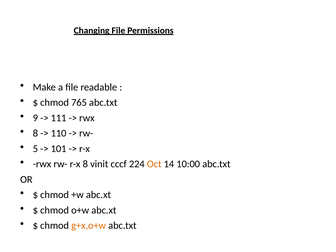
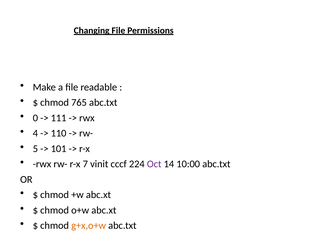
9: 9 -> 0
8 at (35, 133): 8 -> 4
r-x 8: 8 -> 7
Oct colour: orange -> purple
